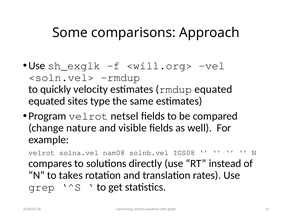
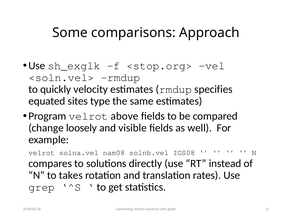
<will.org>: <will.org> -> <stop.org>
rmdup equated: equated -> specifies
netsel: netsel -> above
nature: nature -> loosely
